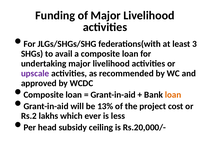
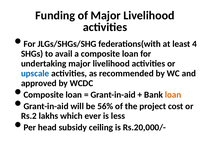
3: 3 -> 4
upscale colour: purple -> blue
13%: 13% -> 56%
